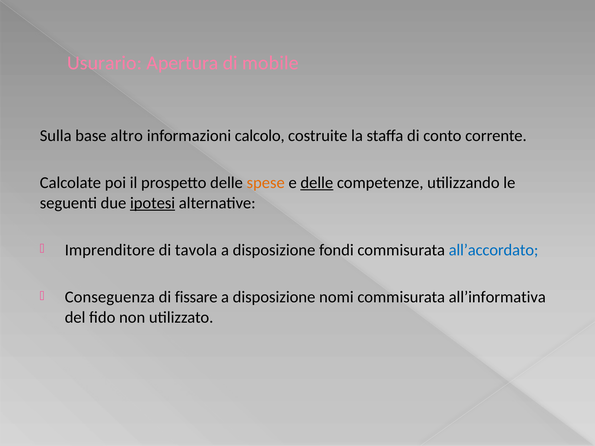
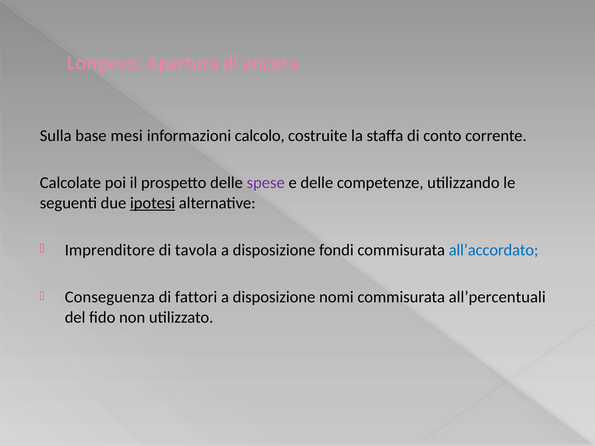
Usurario: Usurario -> Longevo
mobile: mobile -> ancora
altro: altro -> mesi
spese colour: orange -> purple
delle at (317, 183) underline: present -> none
fissare: fissare -> fattori
all’informativa: all’informativa -> all’percentuali
